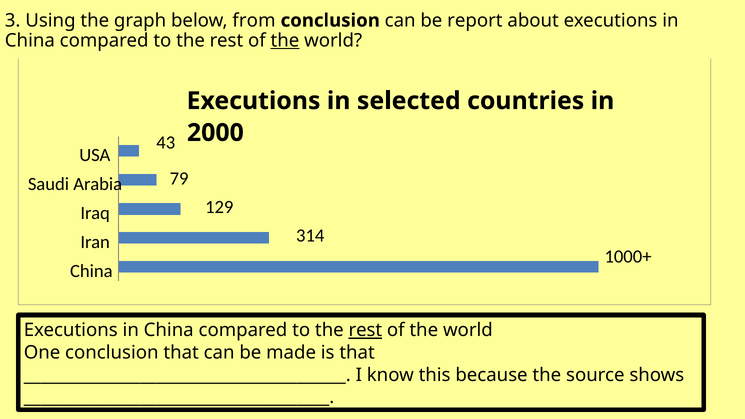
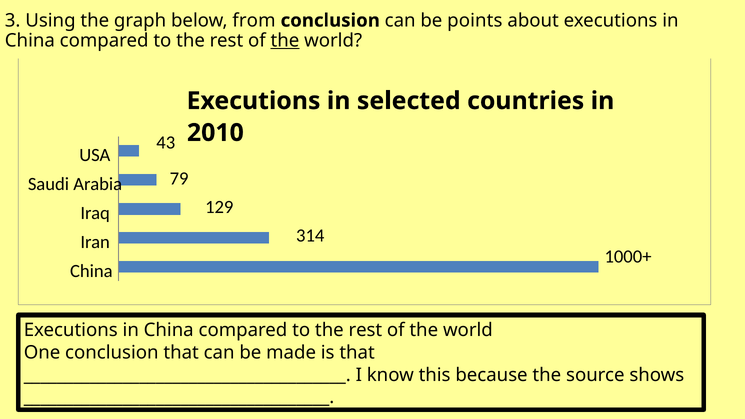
report: report -> points
2000: 2000 -> 2010
rest at (365, 330) underline: present -> none
